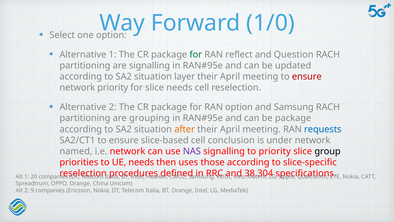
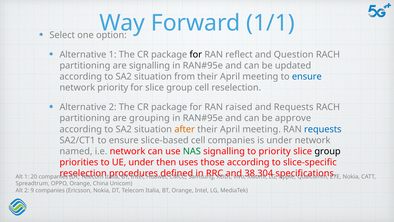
1/0: 1/0 -> 1/1
for at (196, 54) colour: green -> black
layer: layer -> from
ensure at (307, 76) colour: red -> blue
for slice needs: needs -> group
RAN option: option -> raised
and Samsung: Samsung -> Requests
be package: package -> approve
cell conclusion: conclusion -> companies
NAS colour: purple -> green
UE needs: needs -> under
